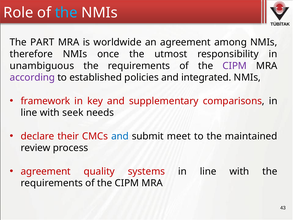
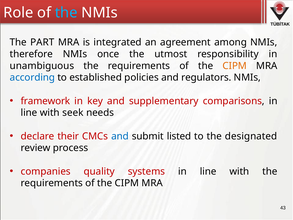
worldwide: worldwide -> integrated
CIPM at (235, 66) colour: purple -> orange
according colour: purple -> blue
integrated: integrated -> regulators
meet: meet -> listed
maintained: maintained -> designated
agreement at (46, 171): agreement -> companies
